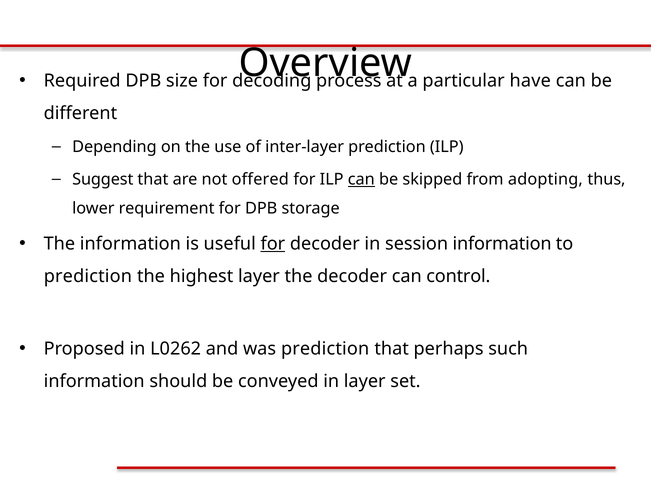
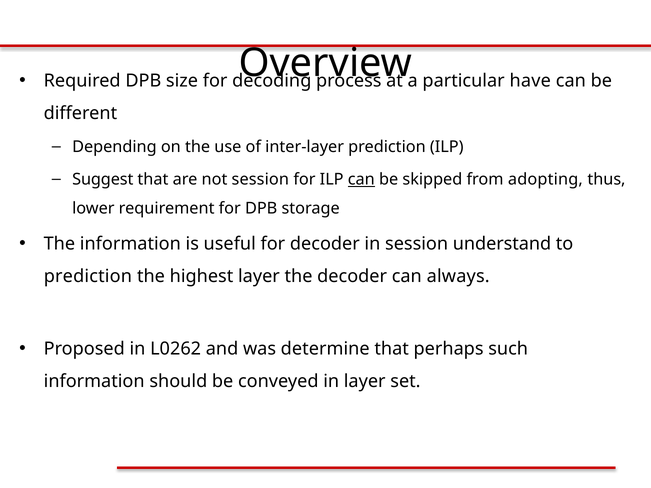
not offered: offered -> session
for at (273, 244) underline: present -> none
session information: information -> understand
control: control -> always
was prediction: prediction -> determine
